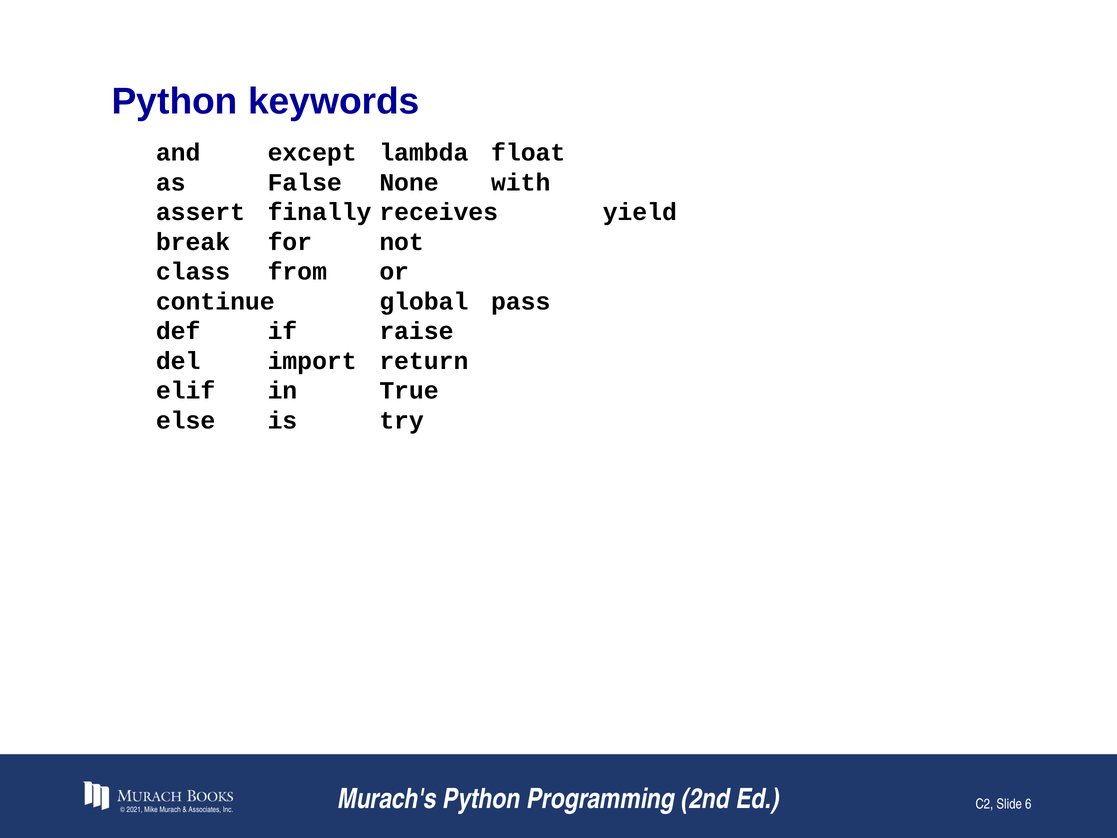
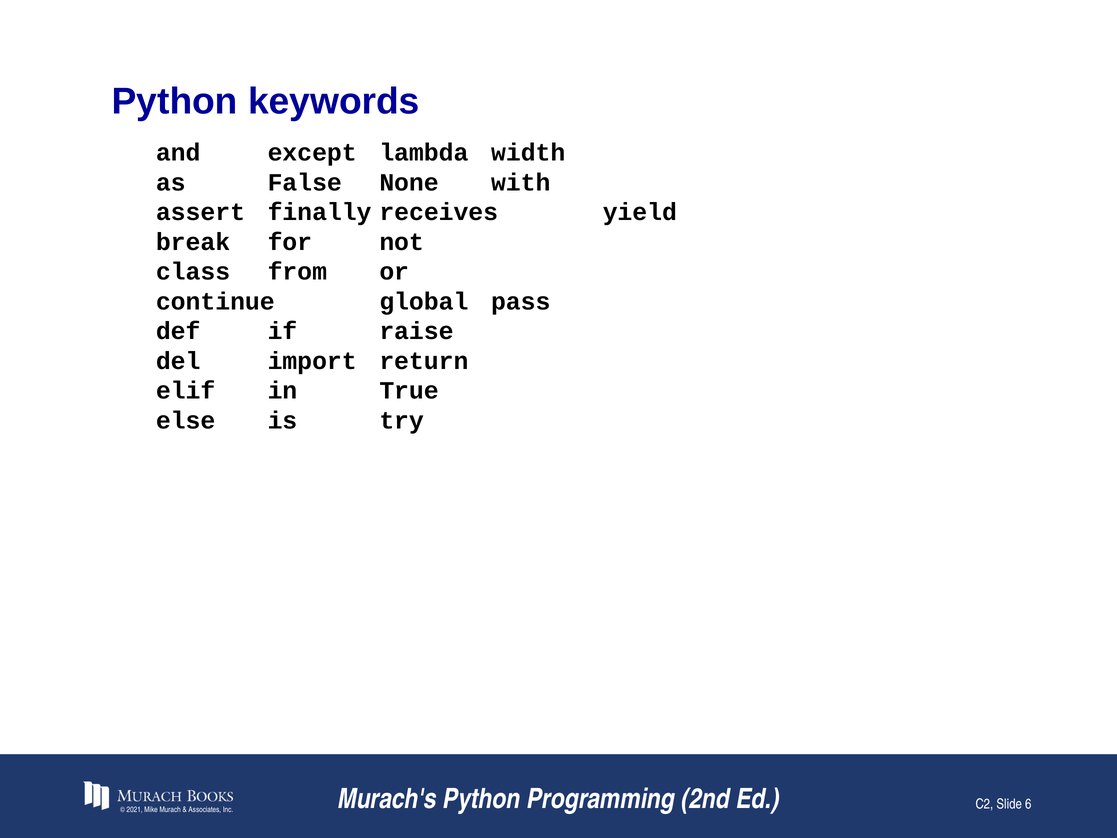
float: float -> width
